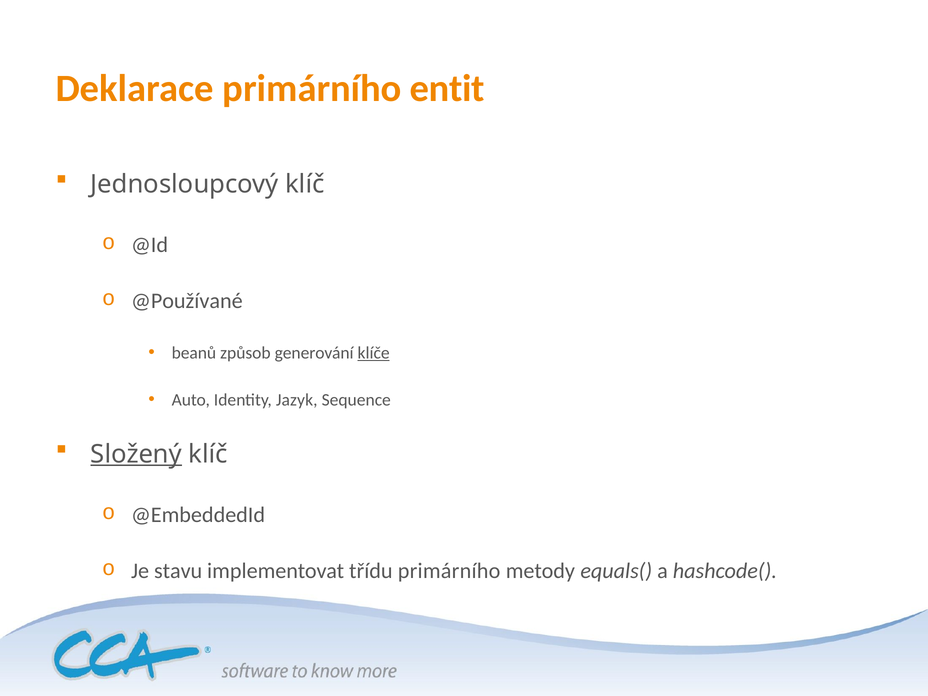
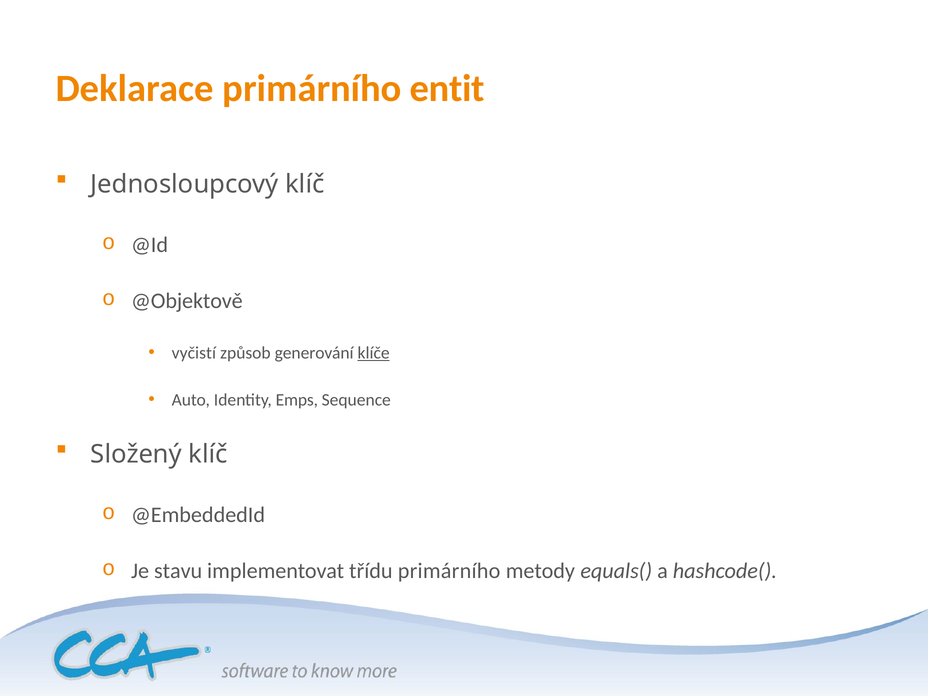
@Používané: @Používané -> @Objektově
beanů: beanů -> vyčistí
Jazyk: Jazyk -> Emps
Složený underline: present -> none
